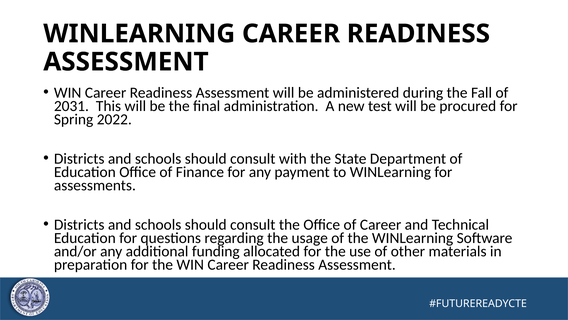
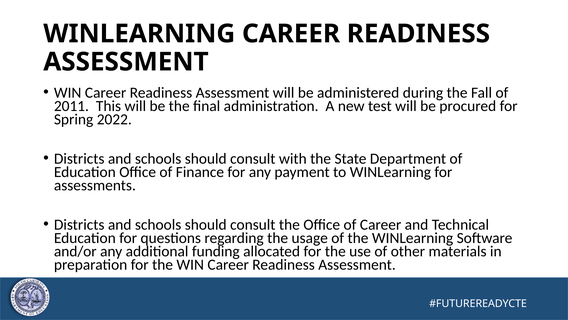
2031: 2031 -> 2011
